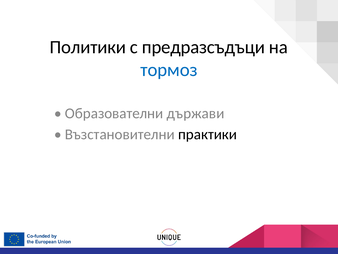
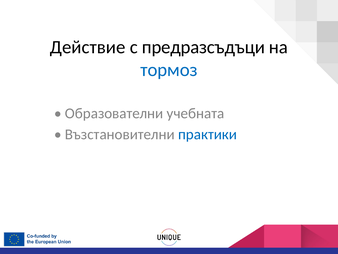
Политики: Политики -> Действие
държави: държави -> учебната
практики colour: black -> blue
